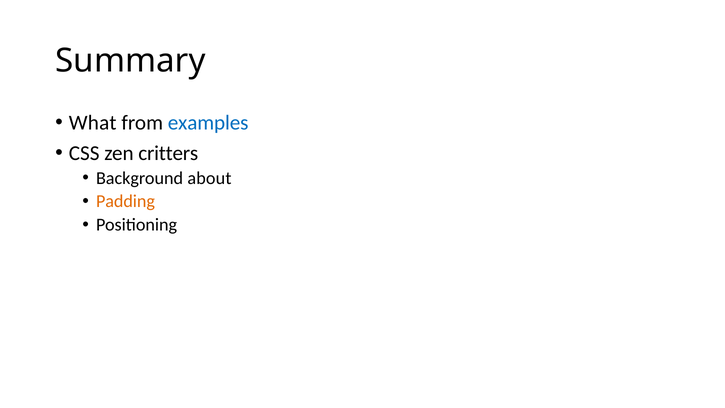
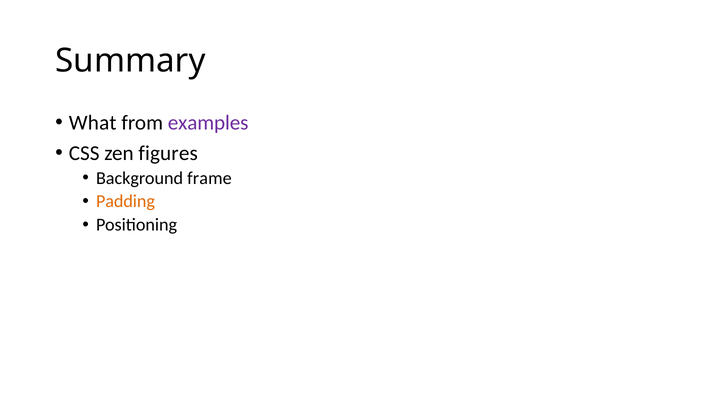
examples colour: blue -> purple
critters: critters -> figures
about: about -> frame
